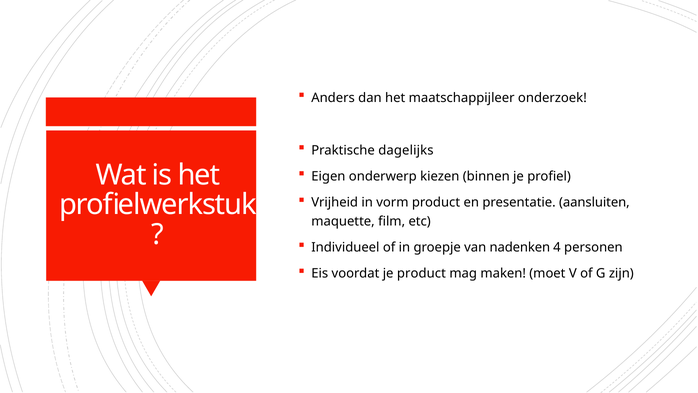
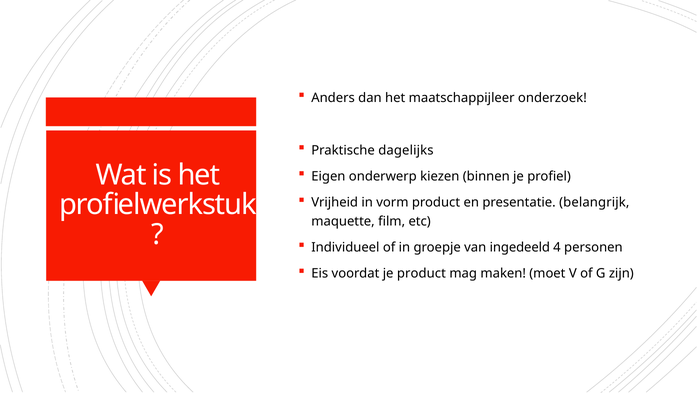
aansluiten: aansluiten -> belangrijk
nadenken: nadenken -> ingedeeld
